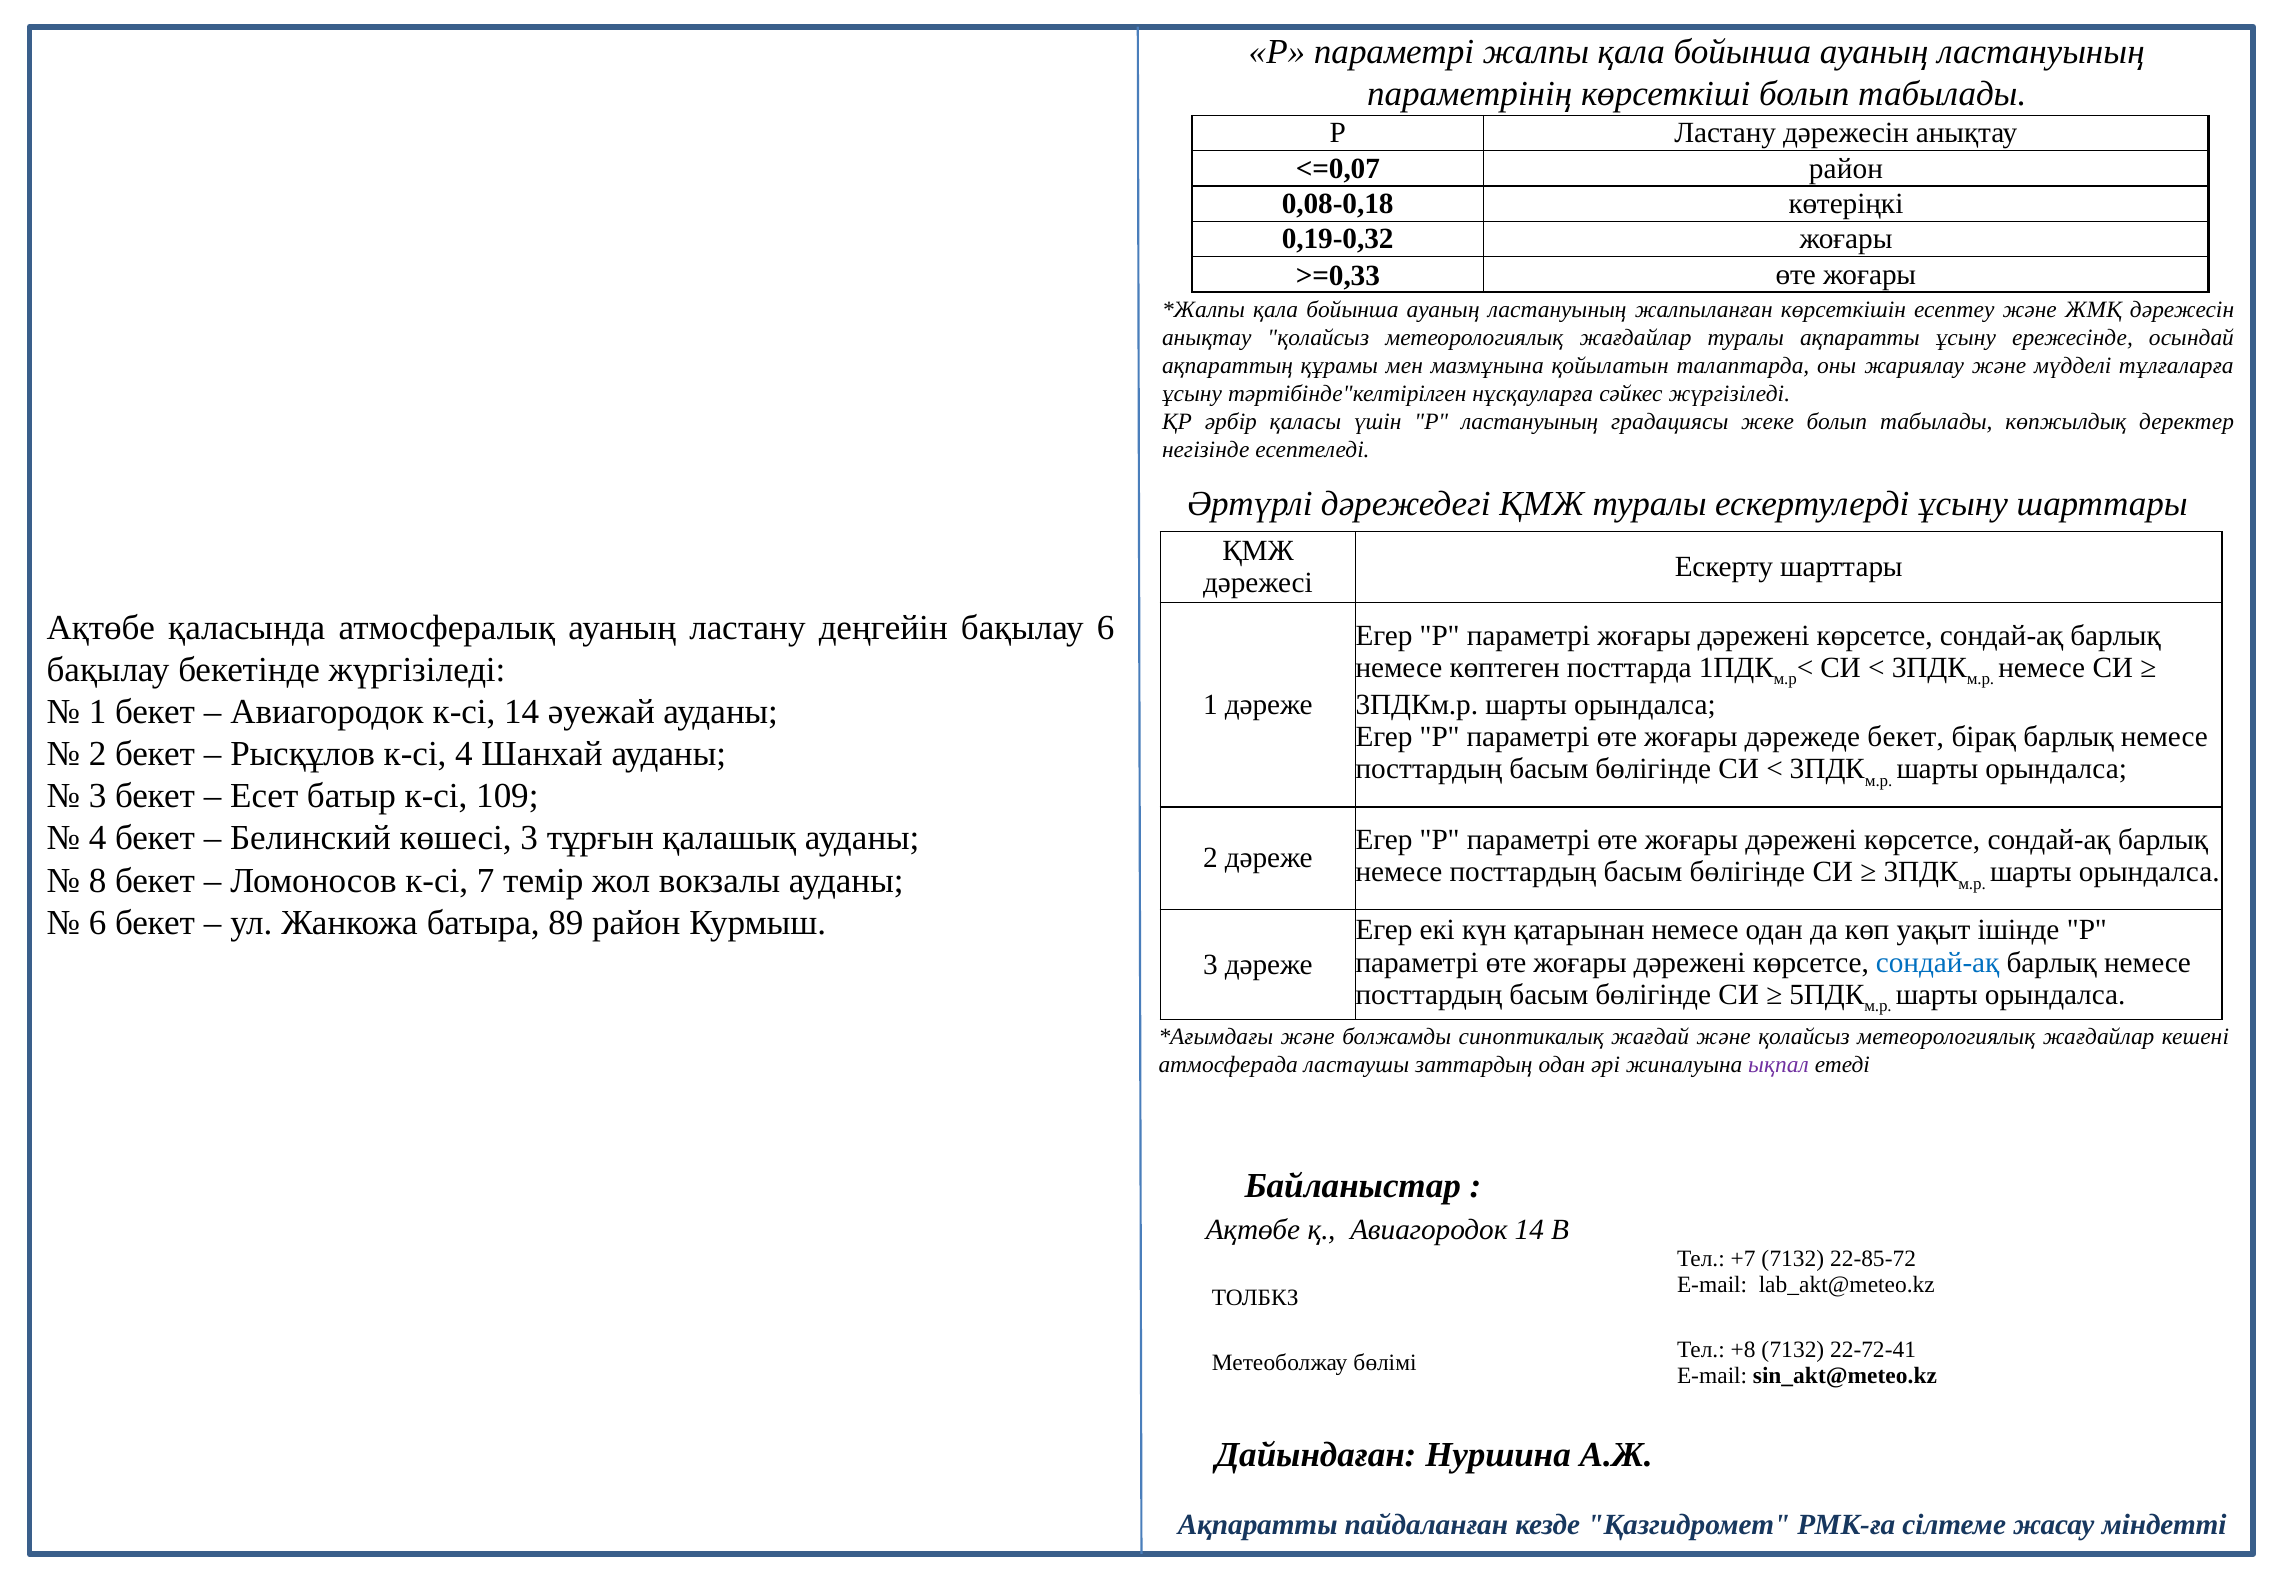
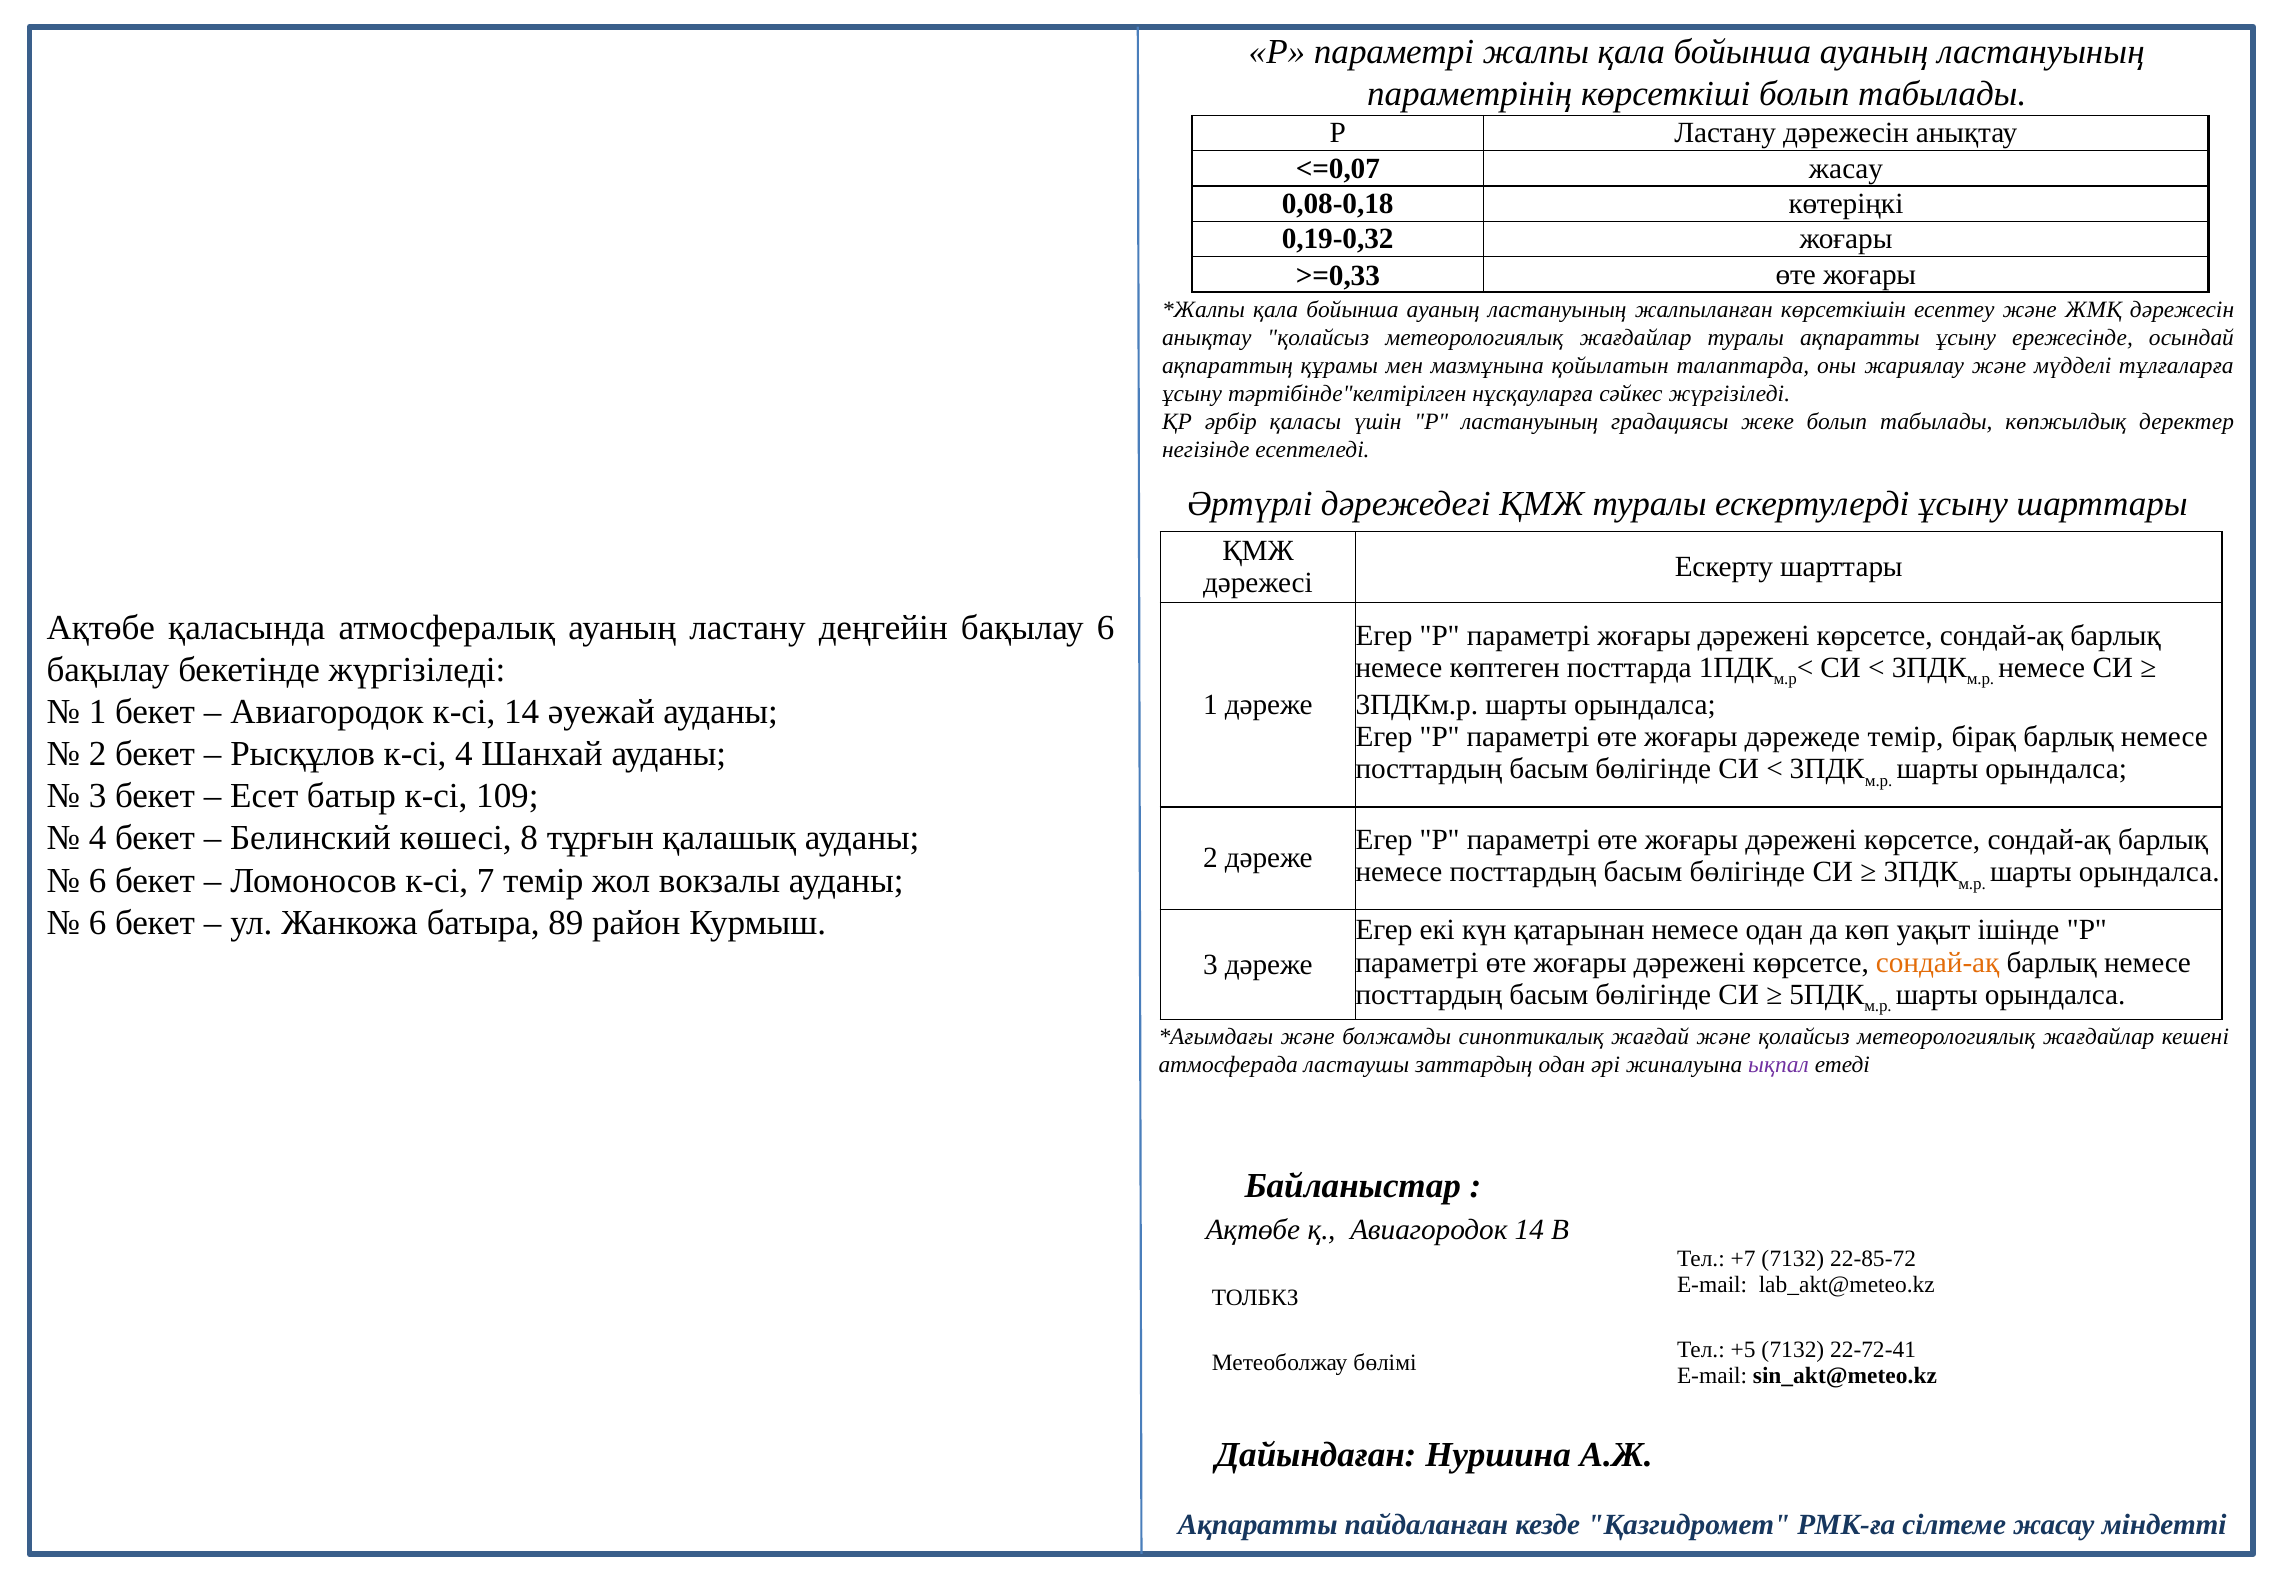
<=0,07 район: район -> жасау
дәрежеде бекет: бекет -> темір
көшесі 3: 3 -> 8
8 at (98, 880): 8 -> 6
сондай-ақ at (1938, 962) colour: blue -> orange
+8: +8 -> +5
